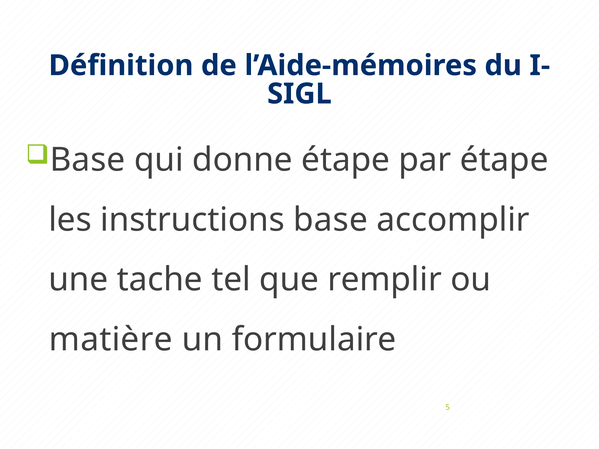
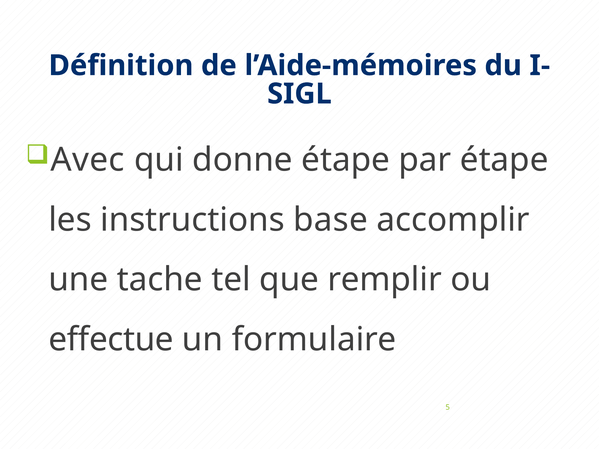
Base at (88, 160): Base -> Avec
matière: matière -> effectue
